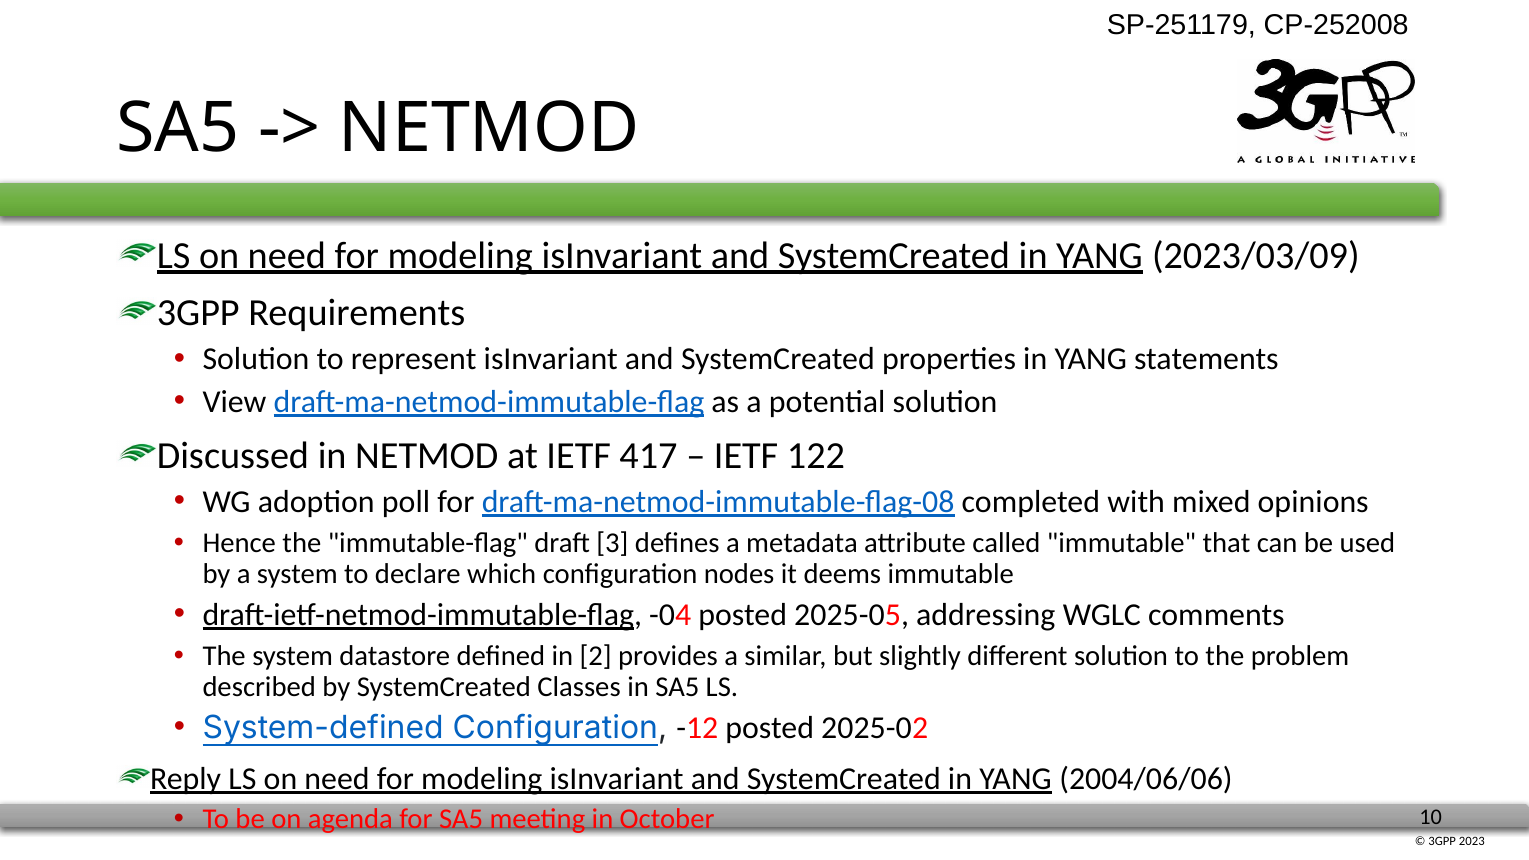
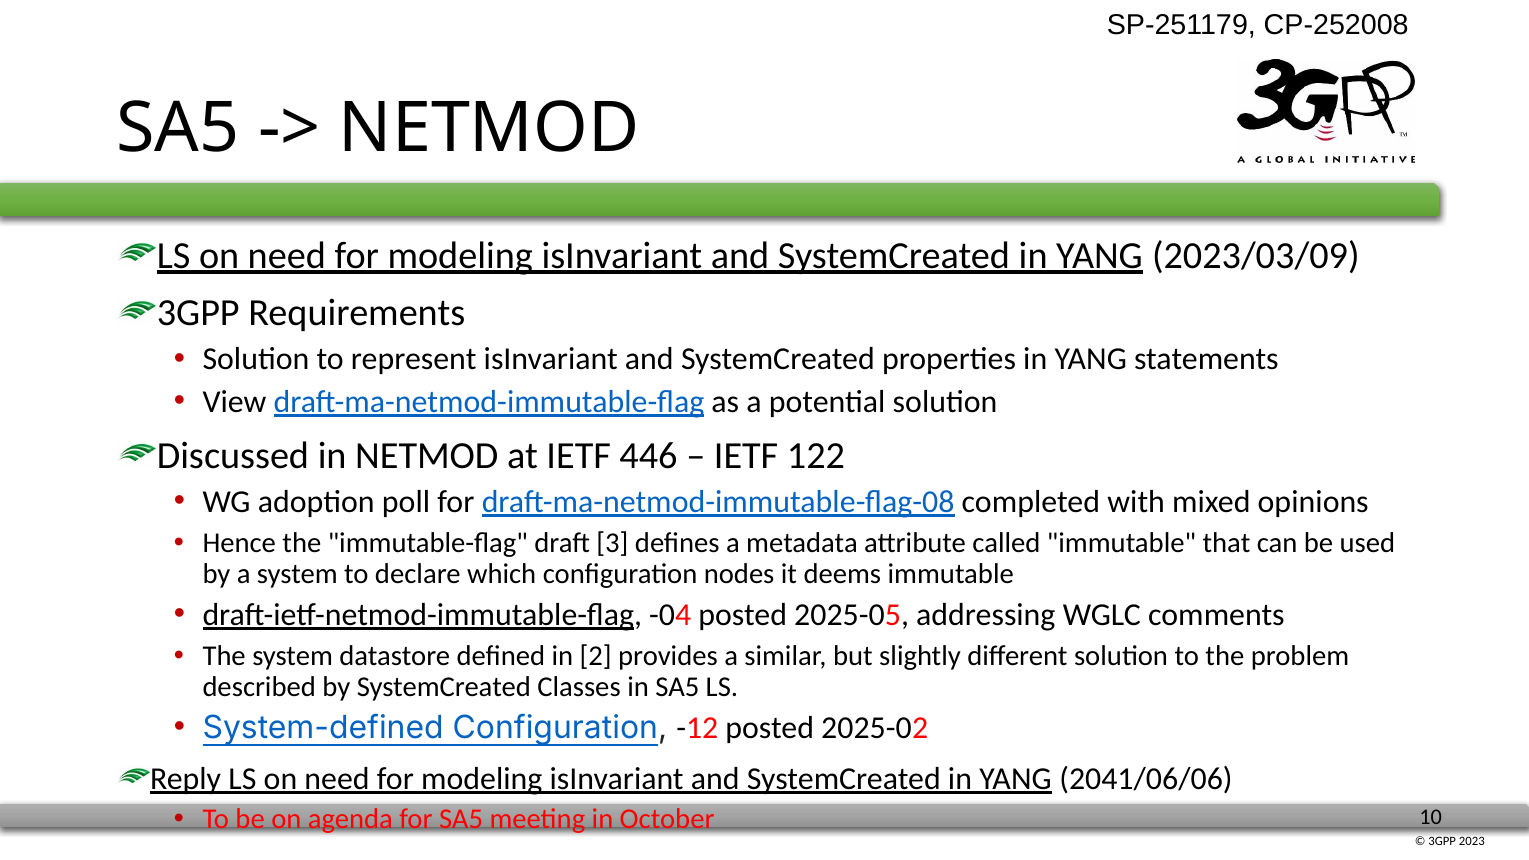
417: 417 -> 446
2004/06/06: 2004/06/06 -> 2041/06/06
